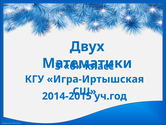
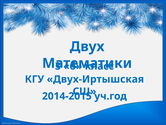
Игра-Иртышская: Игра-Иртышская -> Двух-Иртышская
